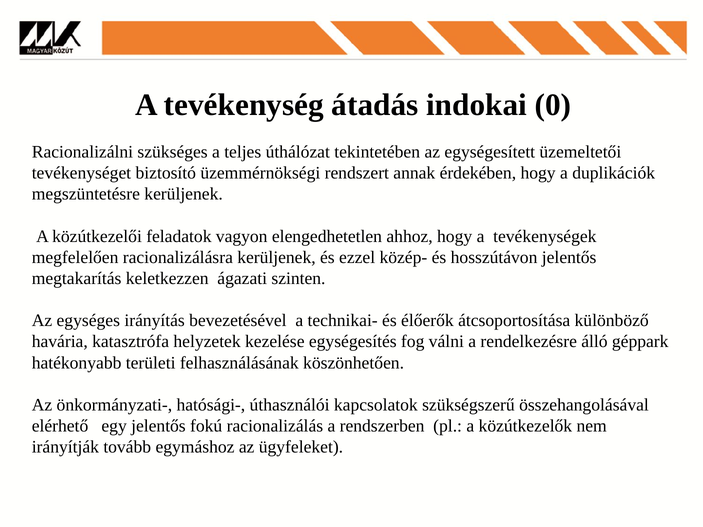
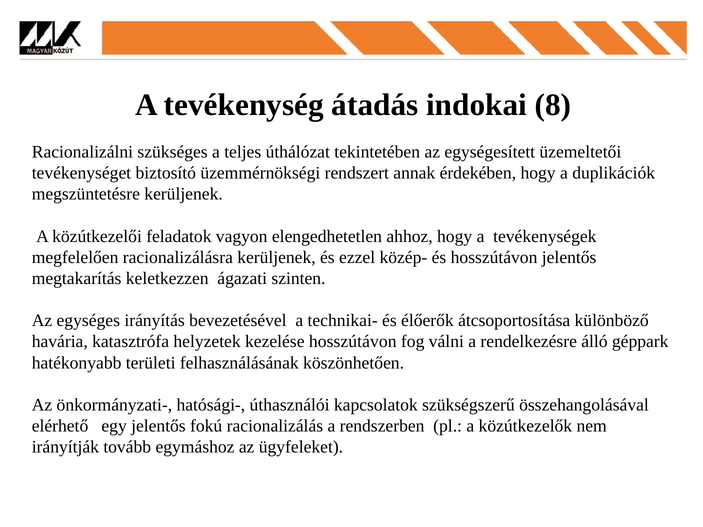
0: 0 -> 8
kezelése egységesítés: egységesítés -> hosszútávon
